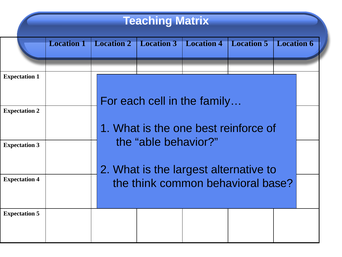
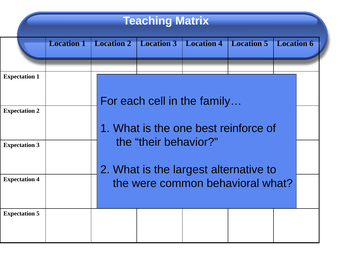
able: able -> their
think: think -> were
behavioral base: base -> what
